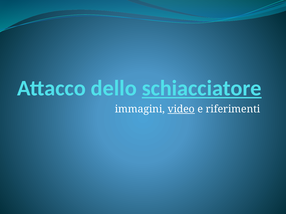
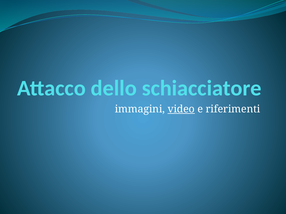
schiacciatore underline: present -> none
